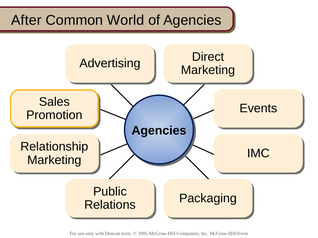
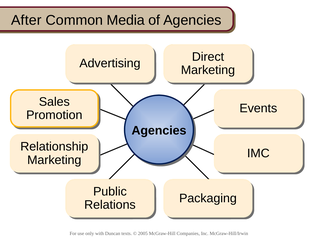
World: World -> Media
